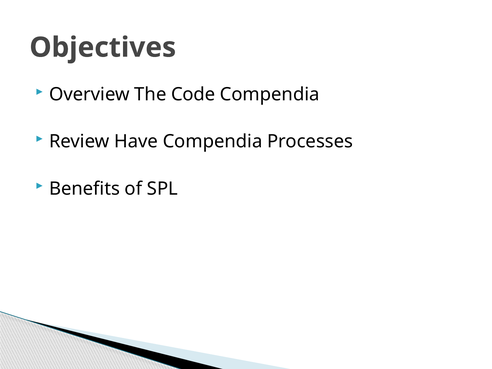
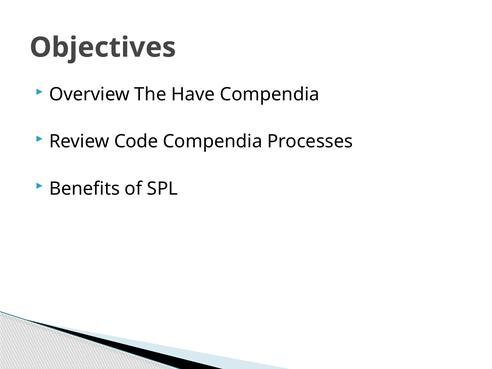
Code: Code -> Have
Have: Have -> Code
